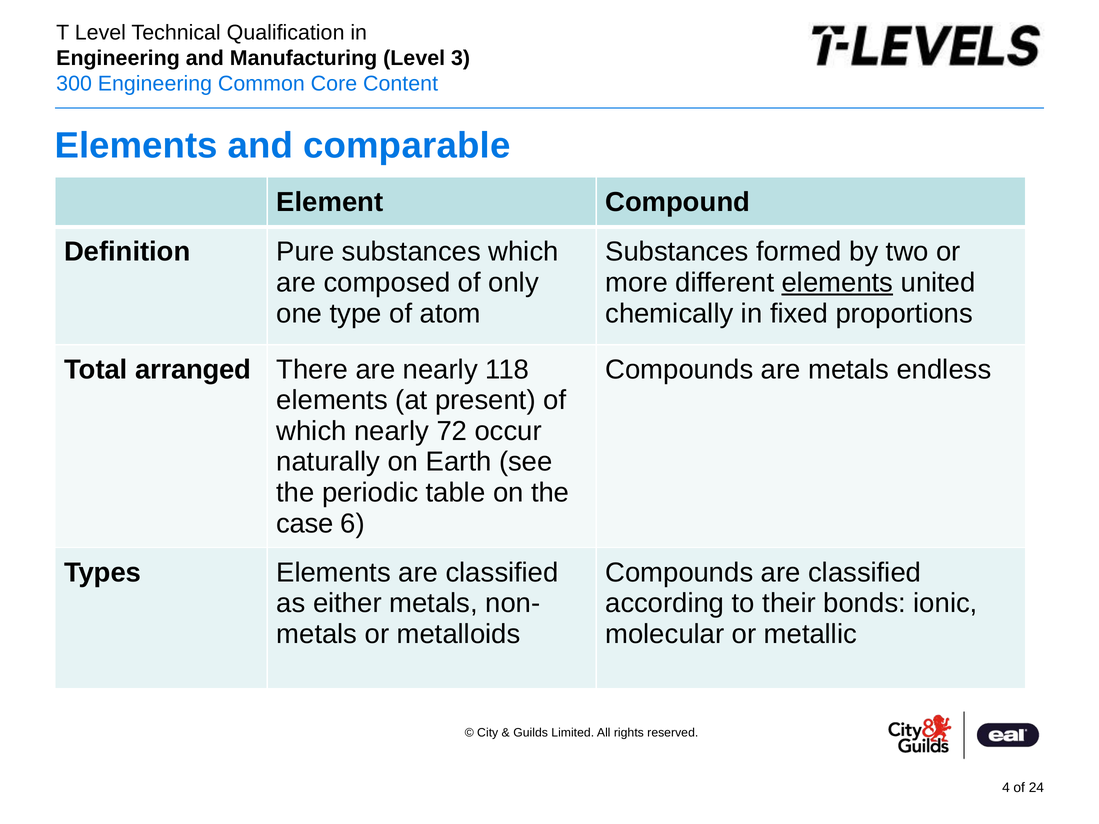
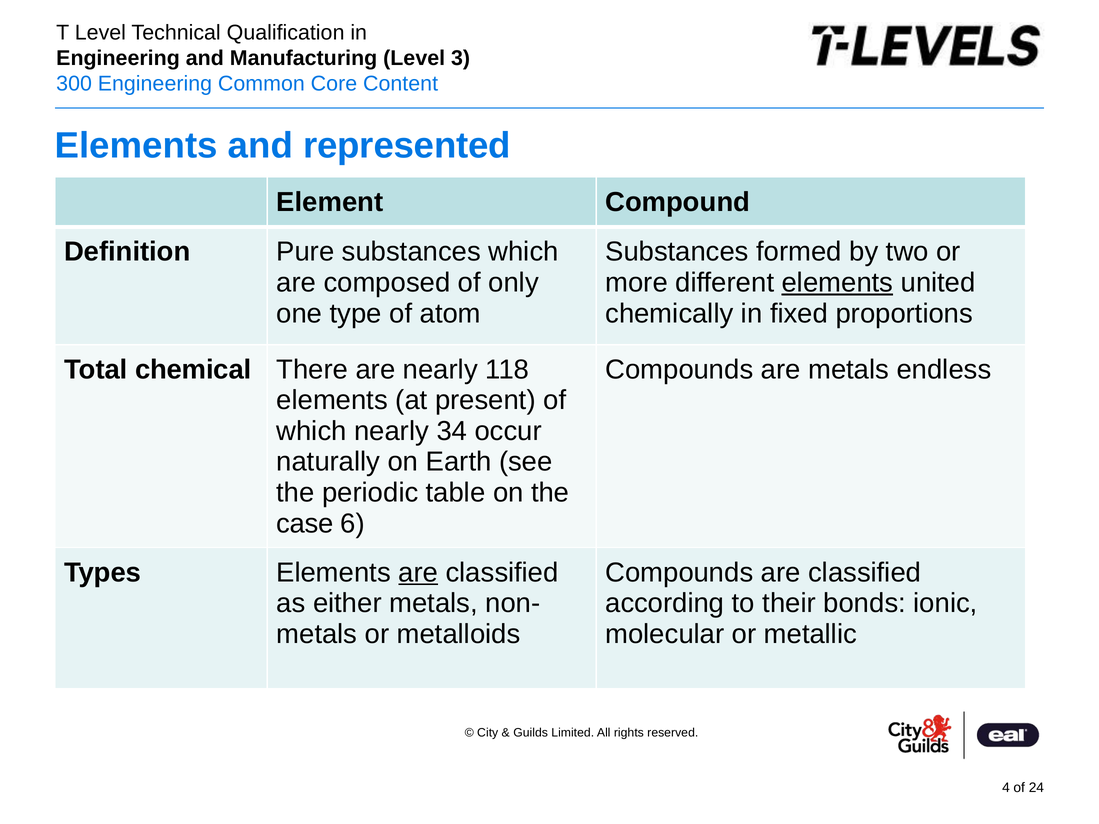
comparable: comparable -> represented
arranged: arranged -> chemical
72: 72 -> 34
are at (418, 573) underline: none -> present
